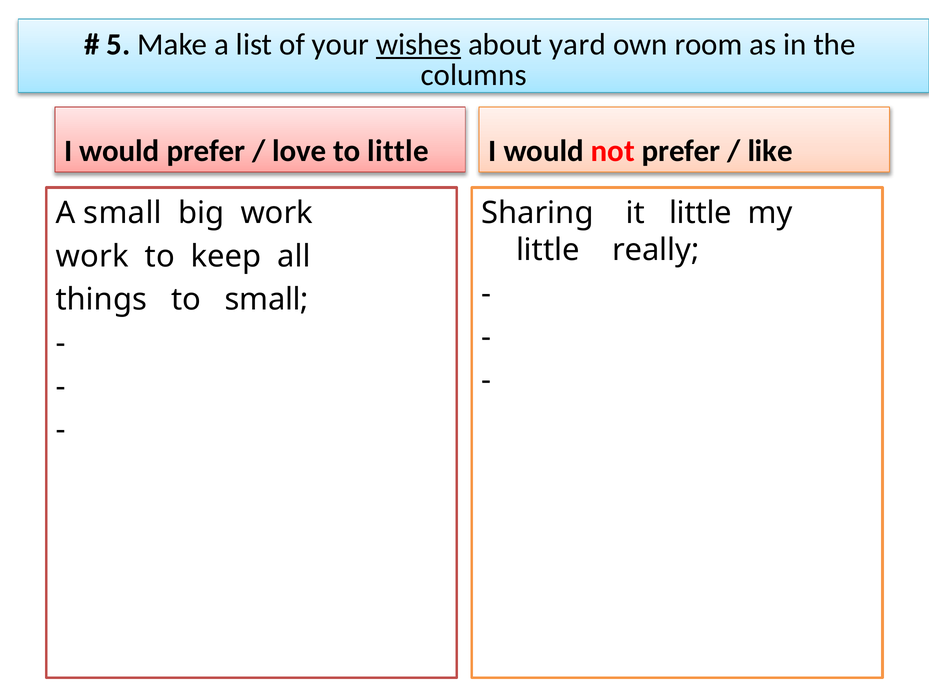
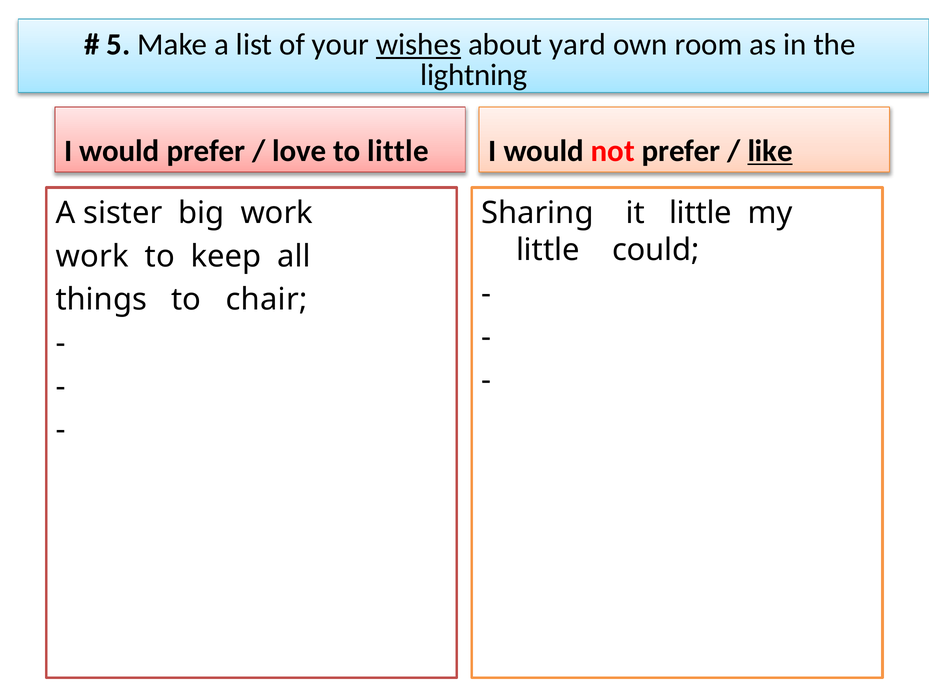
columns: columns -> lightning
like underline: none -> present
A small: small -> sister
really: really -> could
to small: small -> chair
